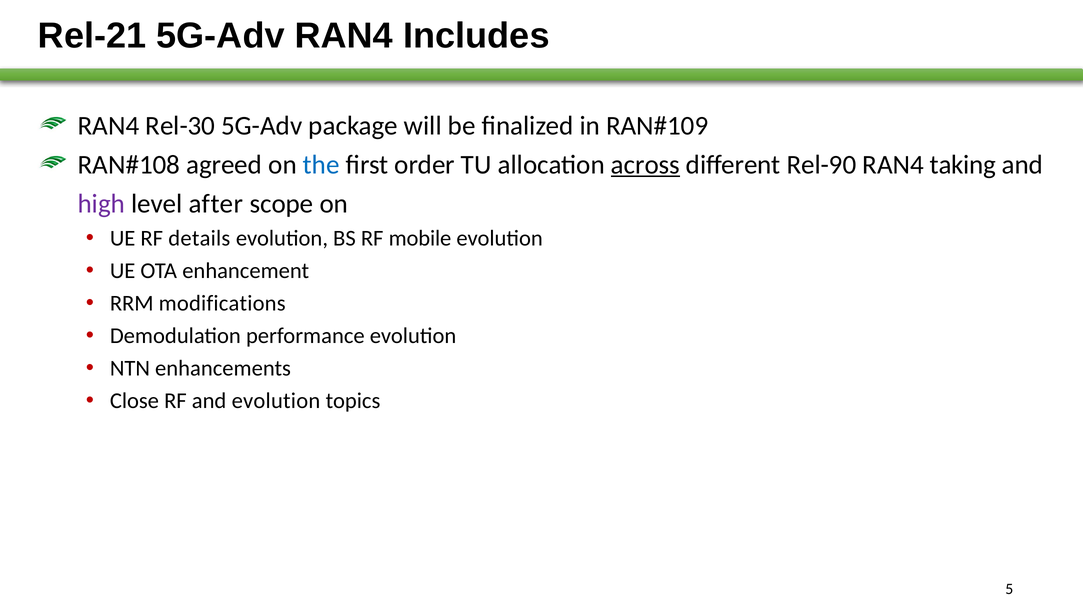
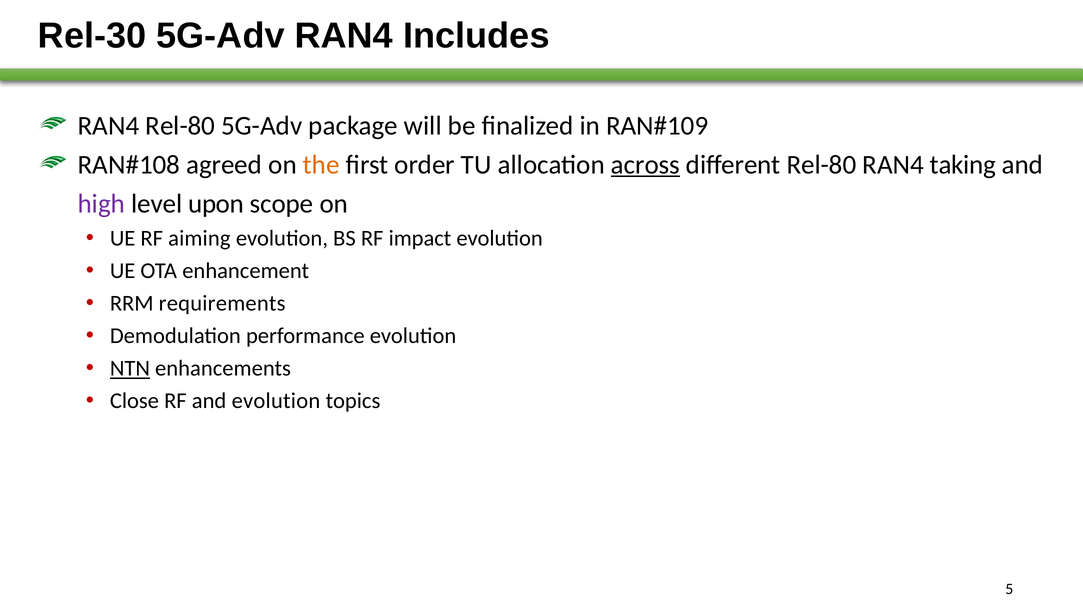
Rel-21: Rel-21 -> Rel-30
RAN4 Rel-30: Rel-30 -> Rel-80
the colour: blue -> orange
different Rel-90: Rel-90 -> Rel-80
after: after -> upon
details: details -> aiming
mobile: mobile -> impact
modifications: modifications -> requirements
NTN underline: none -> present
